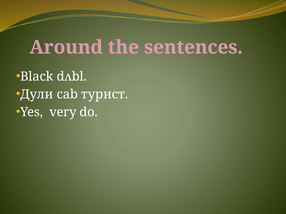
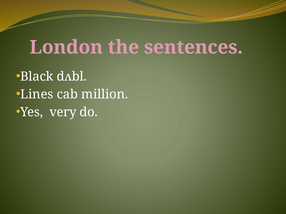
Around: Around -> London
Дули: Дули -> Lines
турист: турист -> million
